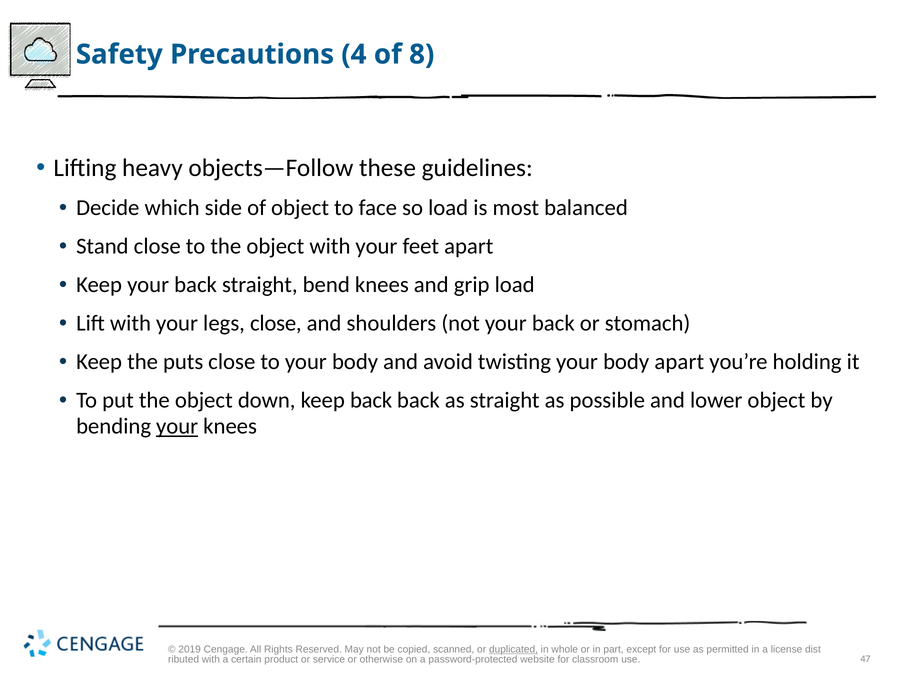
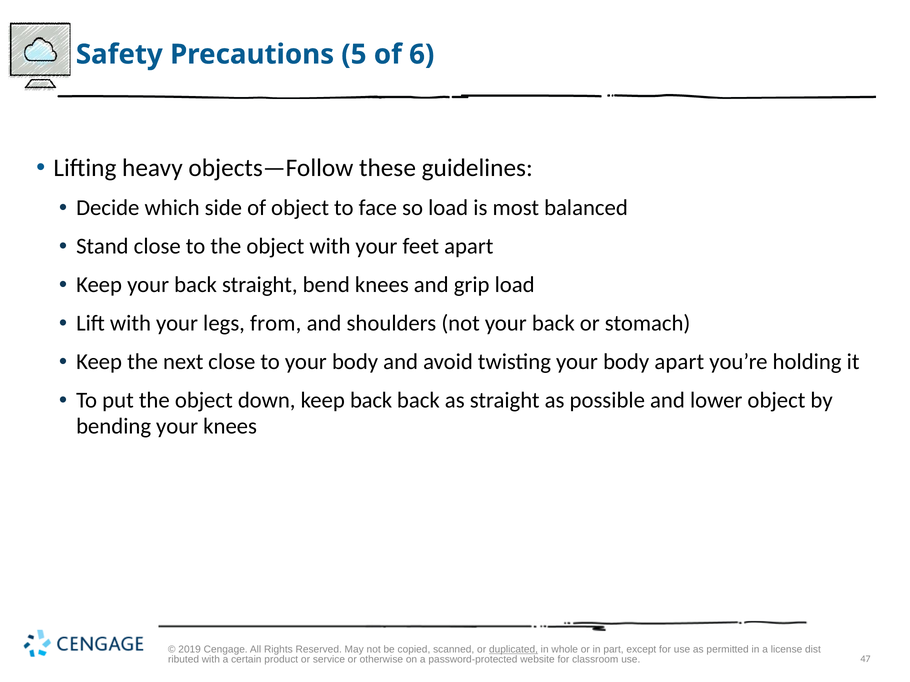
4: 4 -> 5
8: 8 -> 6
legs close: close -> from
puts: puts -> next
your at (177, 427) underline: present -> none
